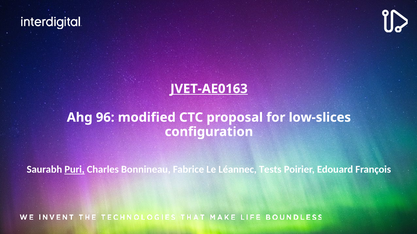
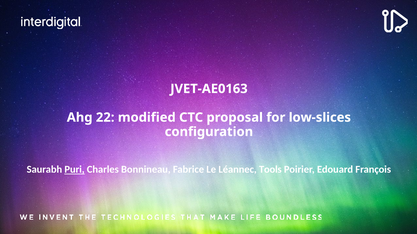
JVET-AE0163 underline: present -> none
96: 96 -> 22
Tests: Tests -> Tools
